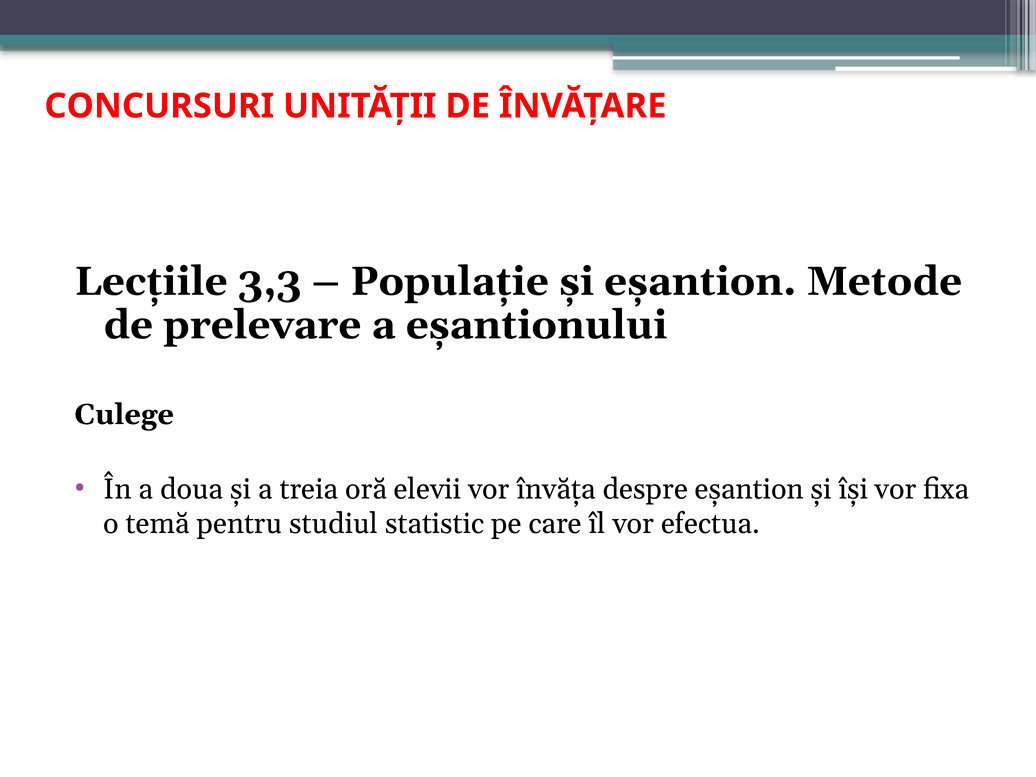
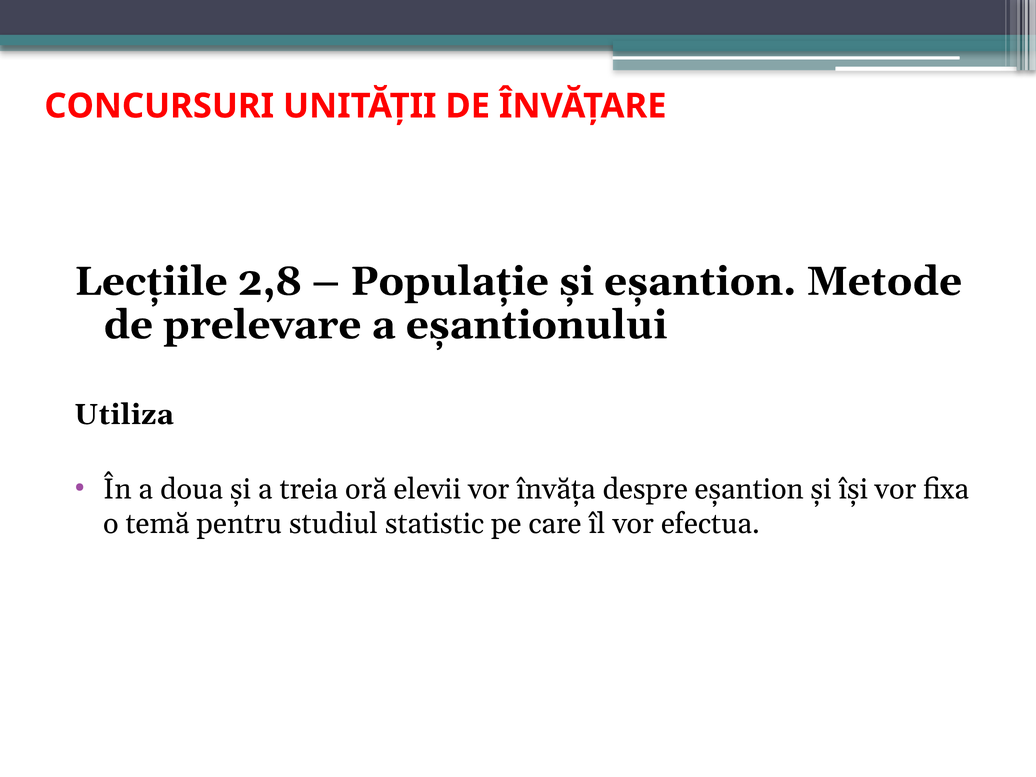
3,3: 3,3 -> 2,8
Culege: Culege -> Utiliza
